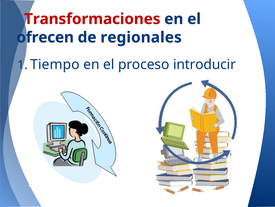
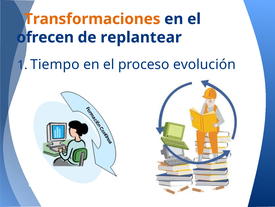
Transformaciones colour: red -> orange
regionales: regionales -> replantear
introducir: introducir -> evolución
